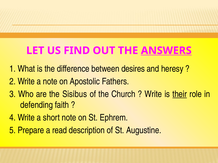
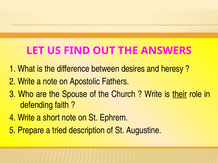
ANSWERS underline: present -> none
Sisibus: Sisibus -> Spouse
read: read -> tried
